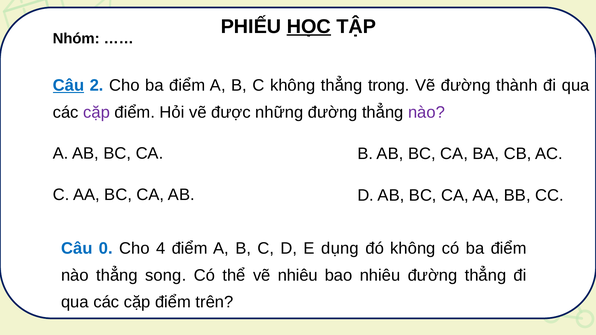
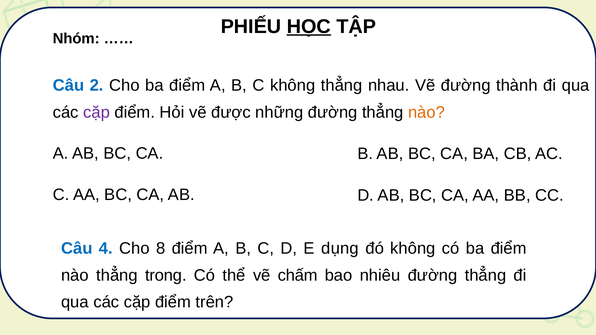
Câu at (68, 86) underline: present -> none
trong: trong -> nhau
nào at (427, 112) colour: purple -> orange
0: 0 -> 4
4: 4 -> 8
song: song -> trong
vẽ nhiêu: nhiêu -> chấm
